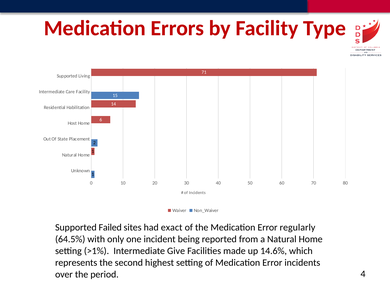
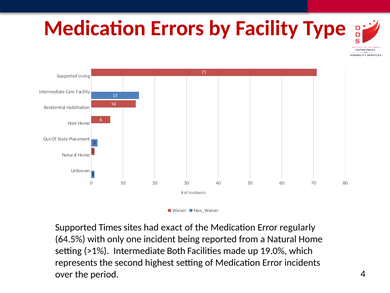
Failed: Failed -> Times
Give: Give -> Both
14.6%: 14.6% -> 19.0%
